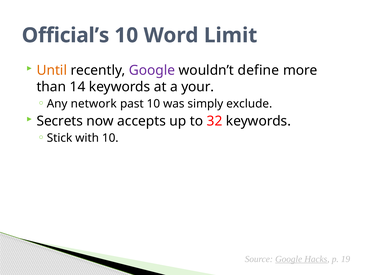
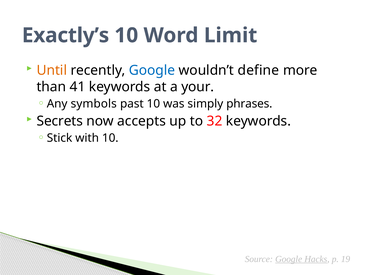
Official’s: Official’s -> Exactly’s
Google at (152, 70) colour: purple -> blue
14: 14 -> 41
network: network -> symbols
exclude: exclude -> phrases
